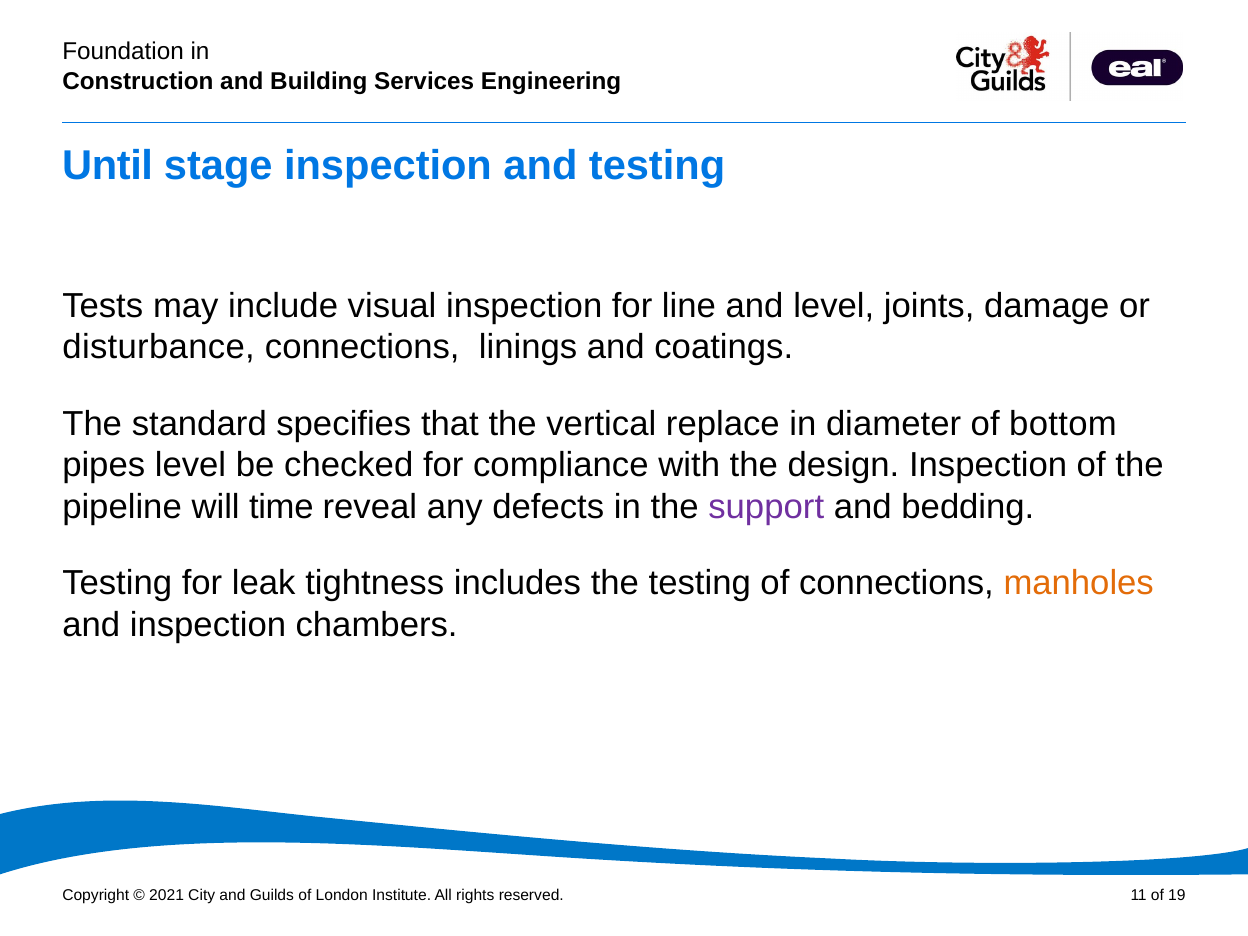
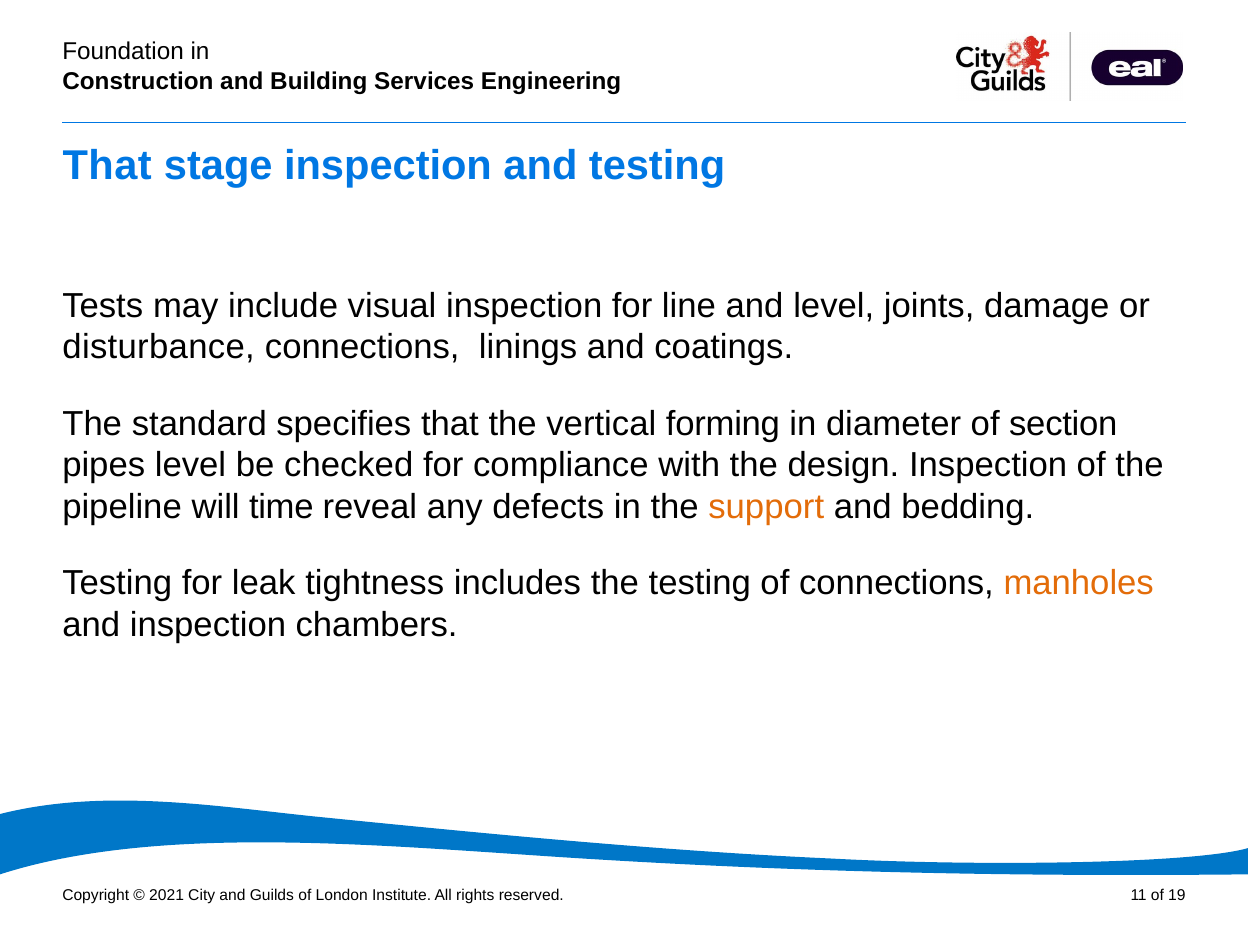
Until at (108, 165): Until -> That
replace: replace -> forming
bottom: bottom -> section
support colour: purple -> orange
